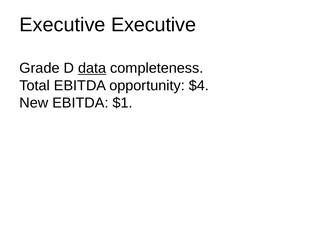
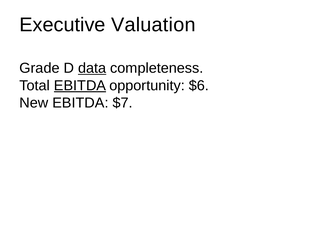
Executive Executive: Executive -> Valuation
EBITDA at (80, 85) underline: none -> present
$4: $4 -> $6
$1: $1 -> $7
